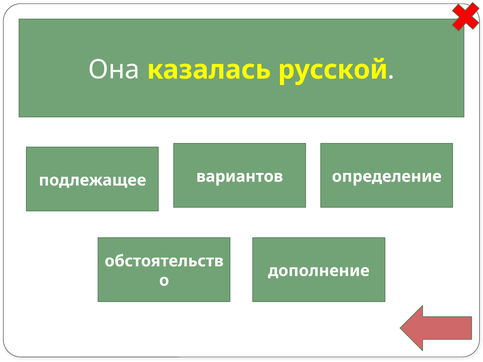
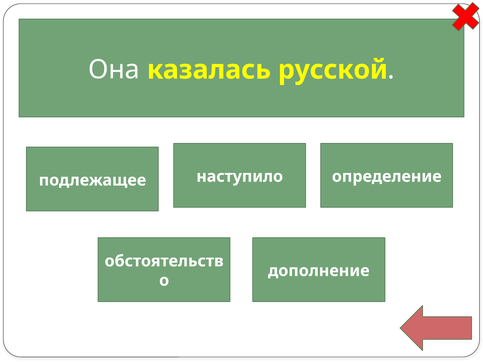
вариантов: вариантов -> наступило
